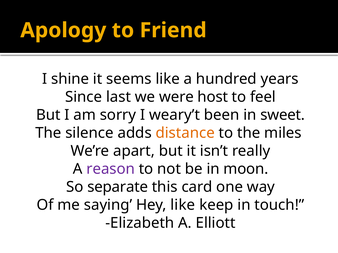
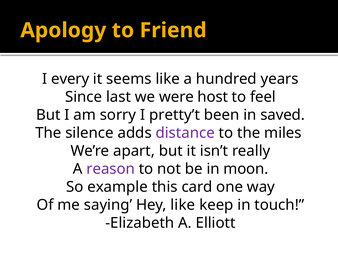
shine: shine -> every
weary’t: weary’t -> pretty’t
sweet: sweet -> saved
distance colour: orange -> purple
separate: separate -> example
